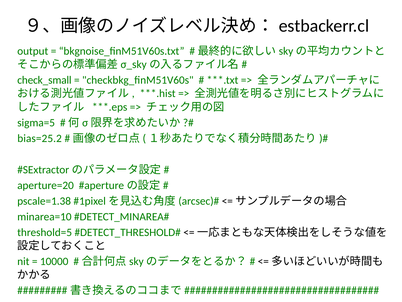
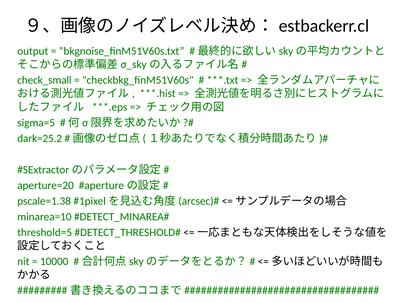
bias=25.2: bias=25.2 -> dark=25.2
